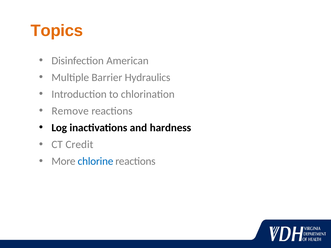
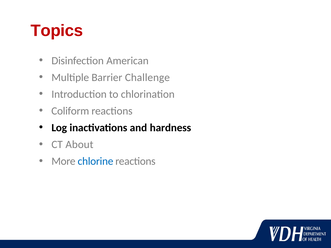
Topics colour: orange -> red
Hydraulics: Hydraulics -> Challenge
Remove: Remove -> Coliform
Credit: Credit -> About
